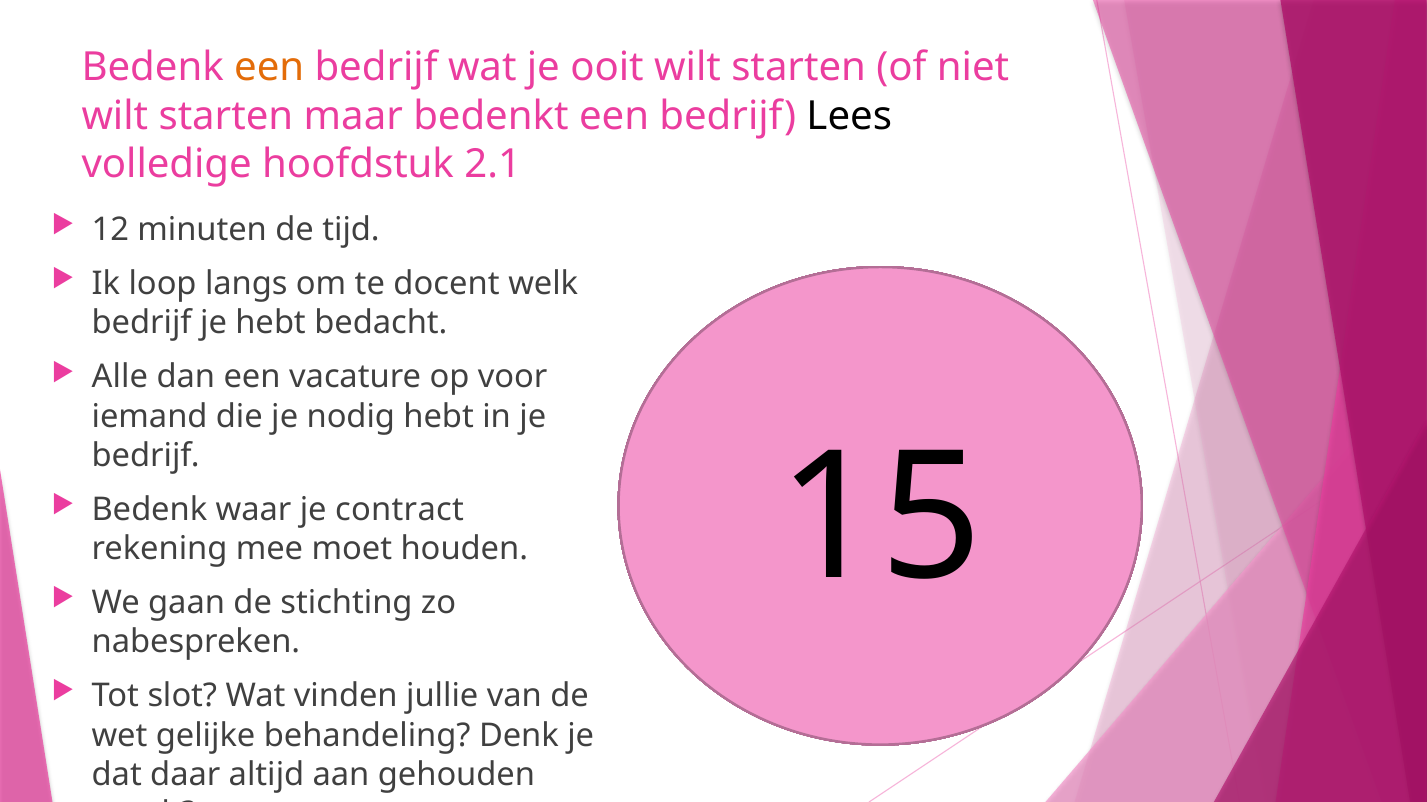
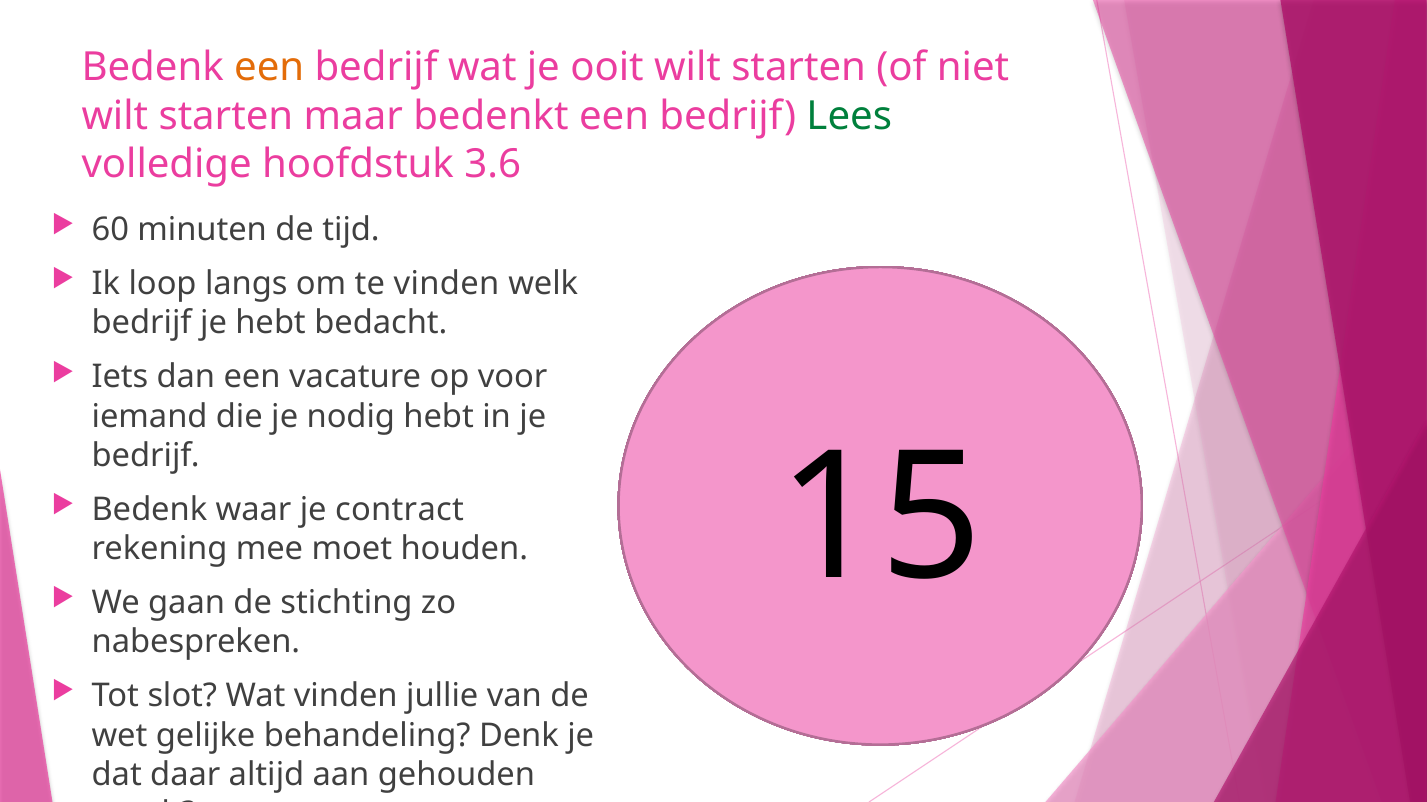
Lees colour: black -> green
2.1: 2.1 -> 3.6
12 at (110, 230): 12 -> 60
te docent: docent -> vinden
Alle: Alle -> Iets
